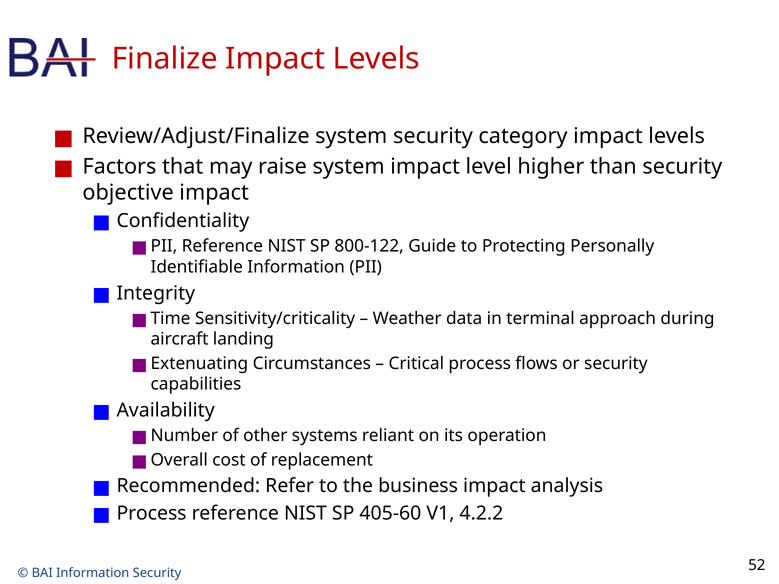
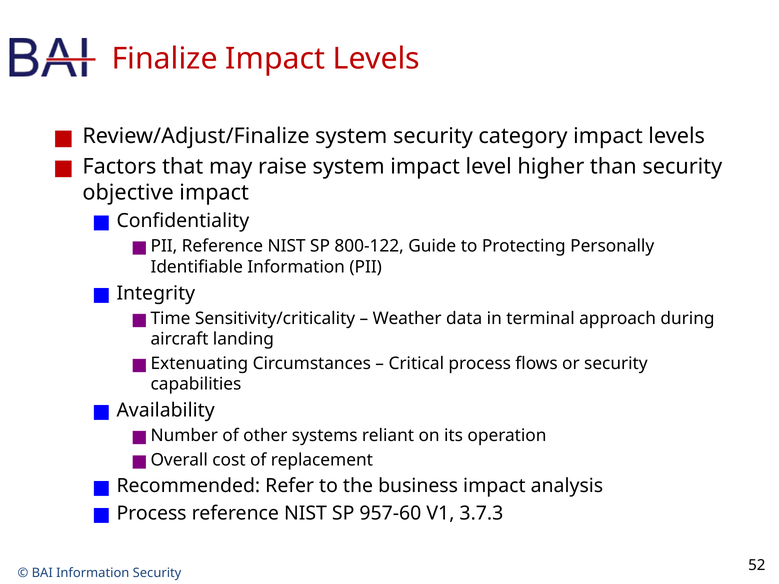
405-60: 405-60 -> 957-60
4.2.2: 4.2.2 -> 3.7.3
